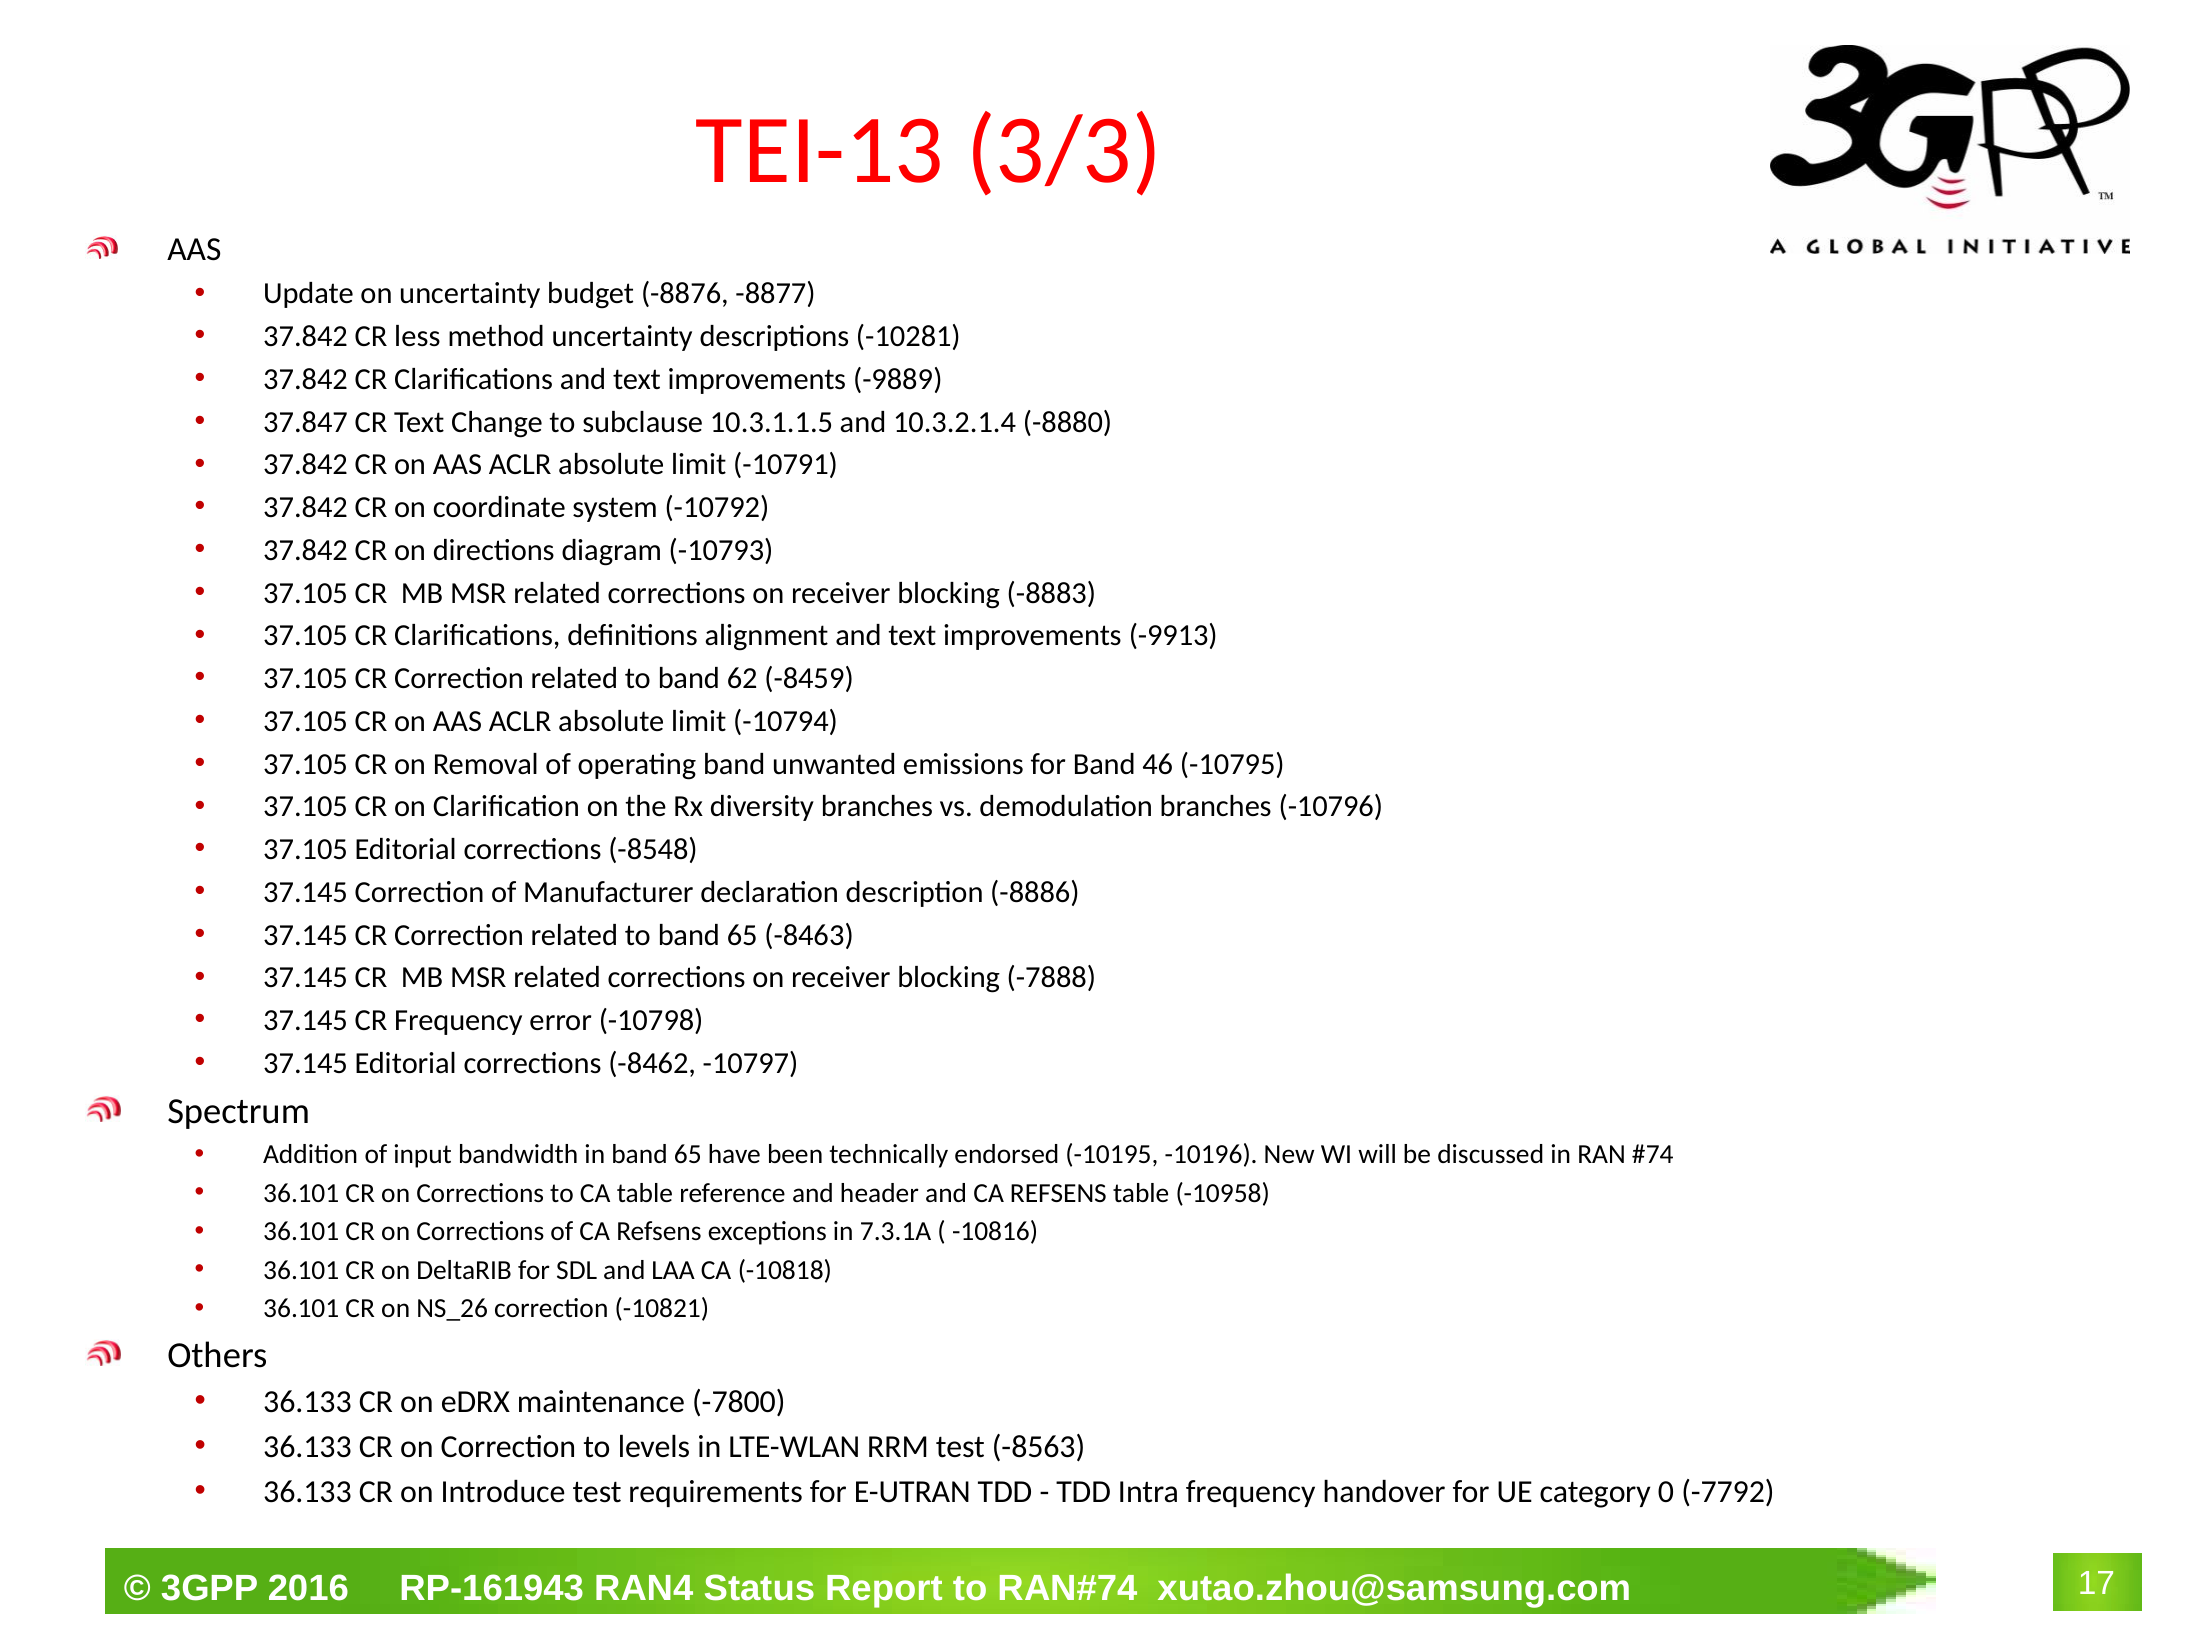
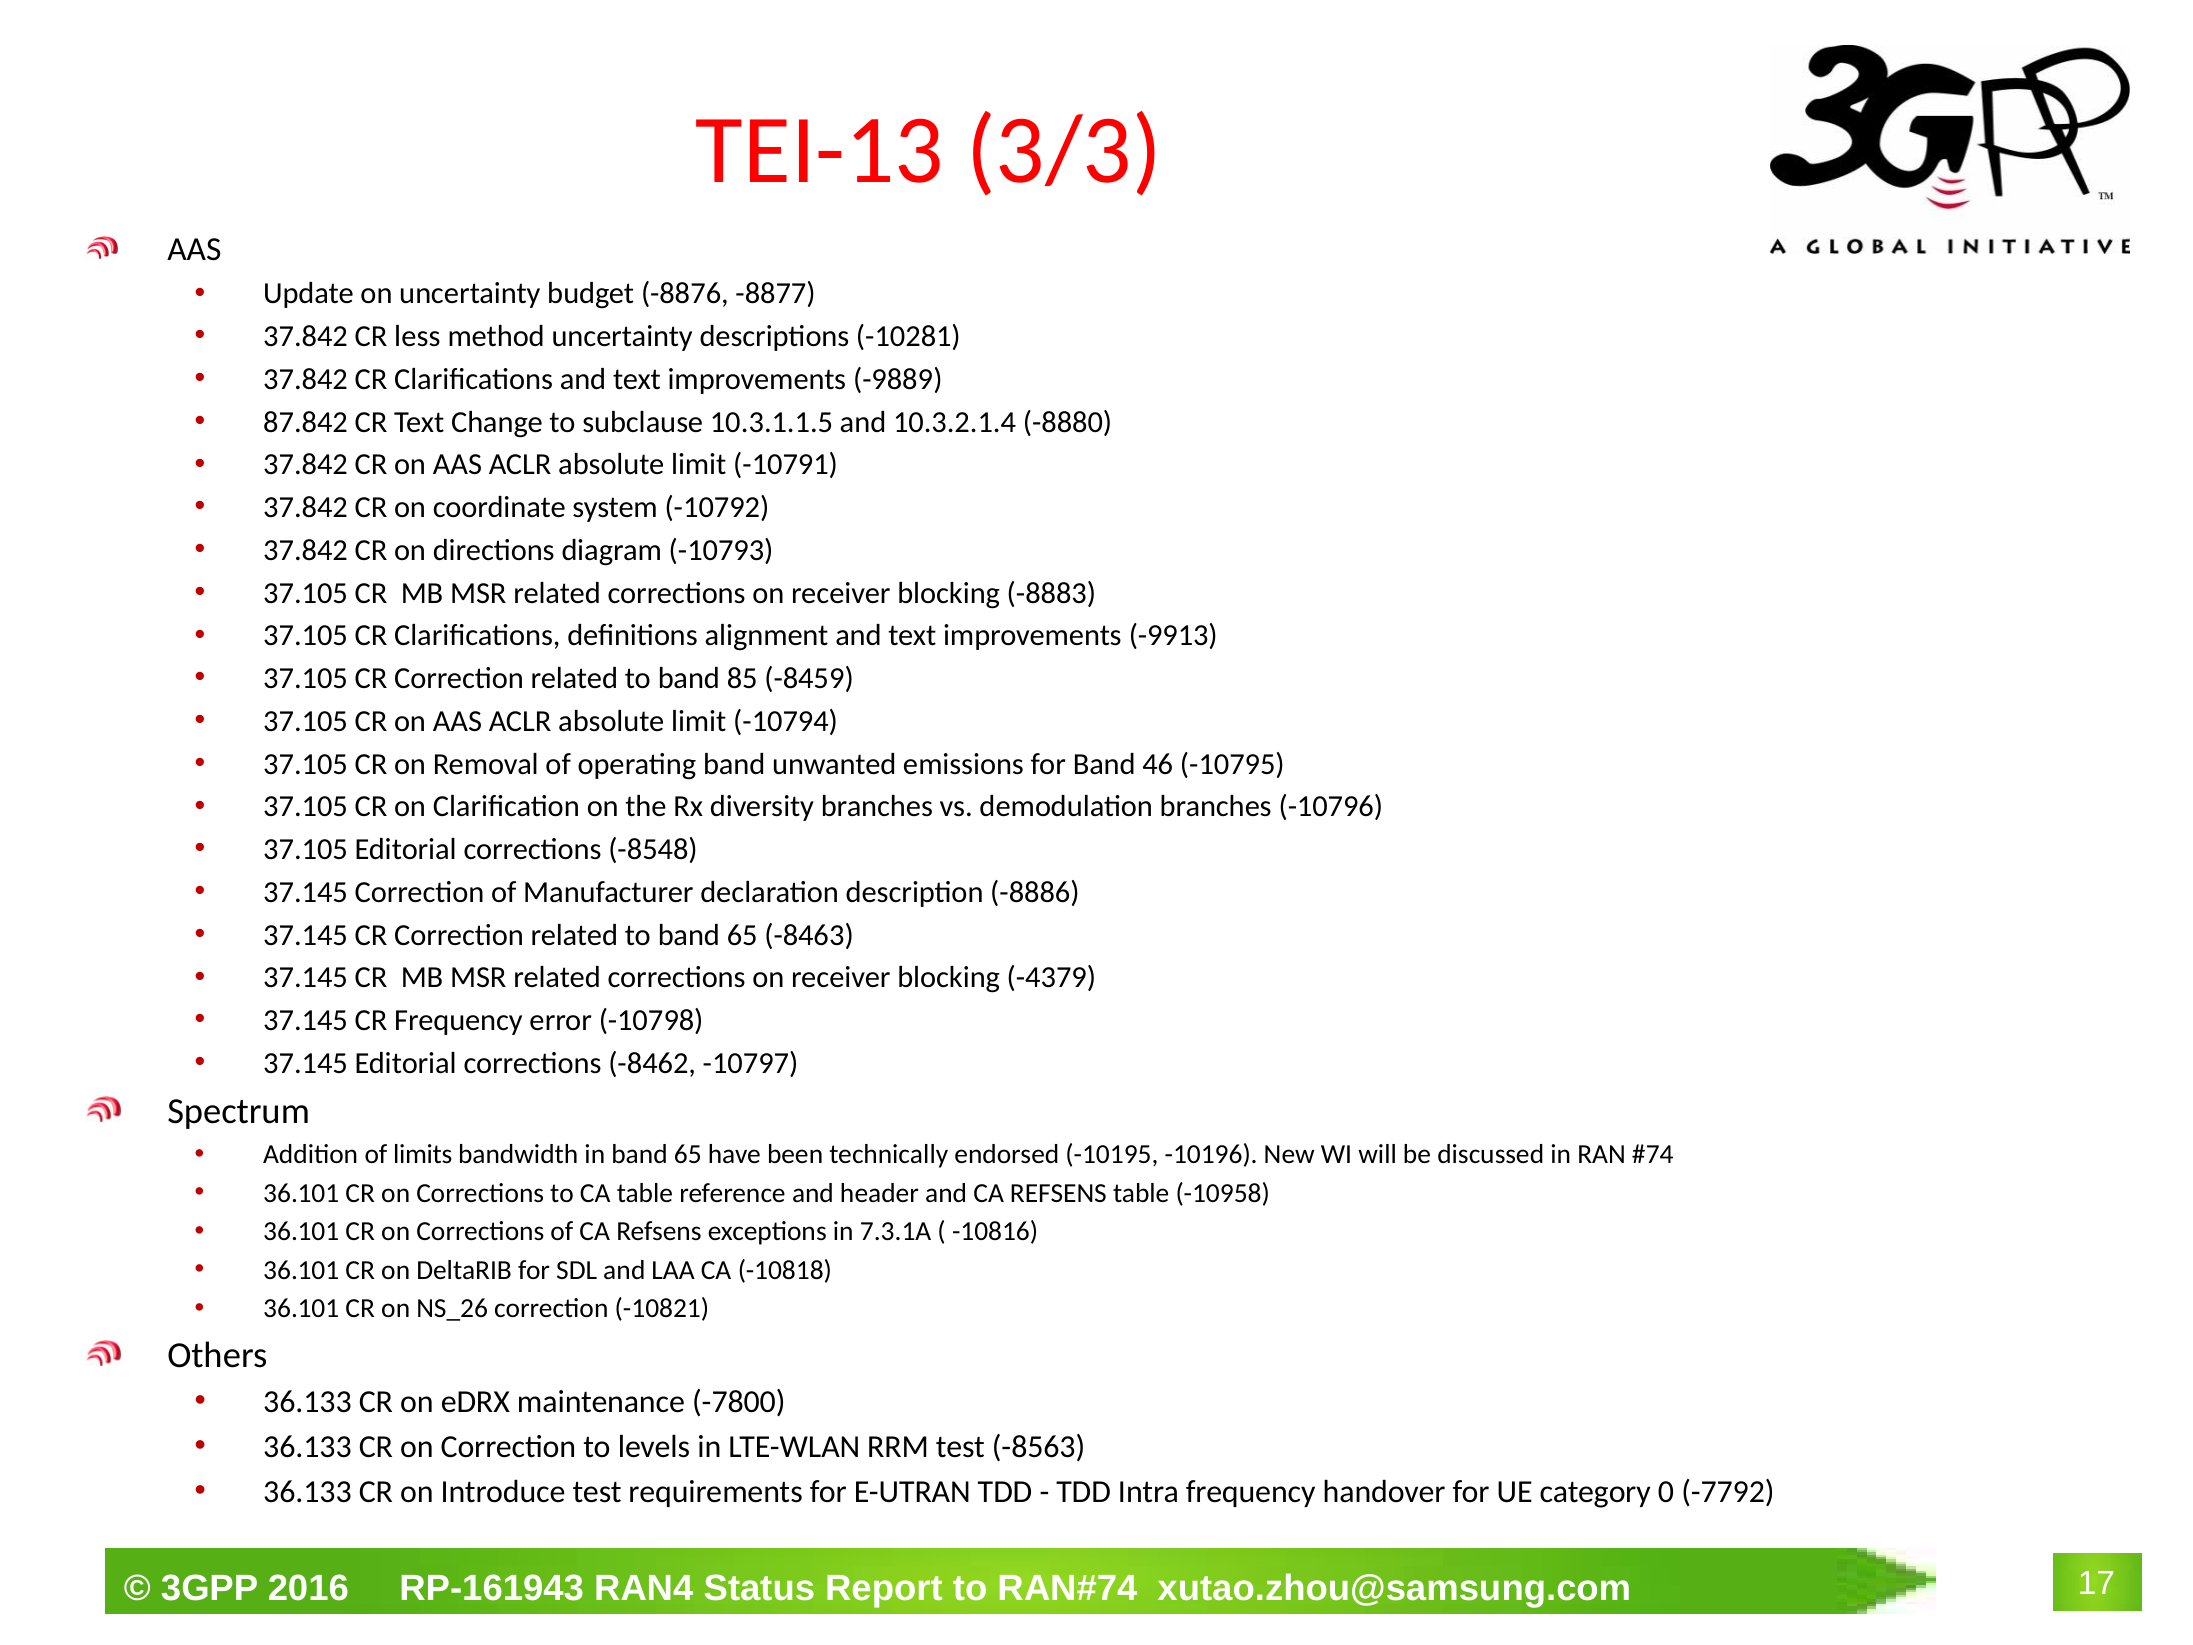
37.847: 37.847 -> 87.842
62: 62 -> 85
-7888: -7888 -> -4379
input: input -> limits
